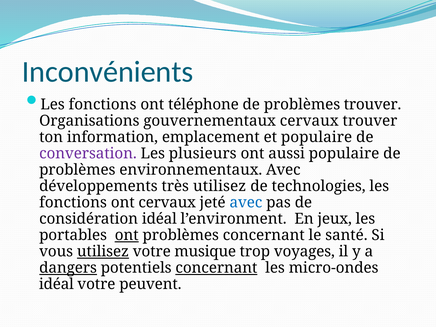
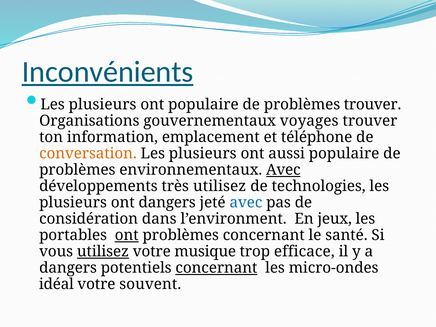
Inconvénients underline: none -> present
fonctions at (103, 105): fonctions -> plusieurs
ont téléphone: téléphone -> populaire
gouvernementaux cervaux: cervaux -> voyages
et populaire: populaire -> téléphone
conversation colour: purple -> orange
Avec at (283, 170) underline: none -> present
fonctions at (73, 203): fonctions -> plusieurs
ont cervaux: cervaux -> dangers
considération idéal: idéal -> dans
voyages: voyages -> efficace
dangers at (68, 268) underline: present -> none
peuvent: peuvent -> souvent
